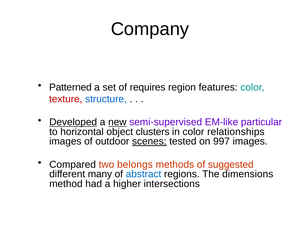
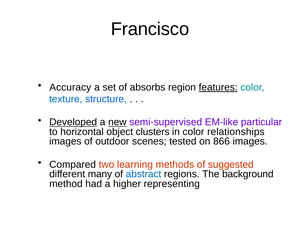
Company: Company -> Francisco
Patterned: Patterned -> Accuracy
requires: requires -> absorbs
features underline: none -> present
texture colour: red -> blue
scenes underline: present -> none
997: 997 -> 866
belongs: belongs -> learning
dimensions: dimensions -> background
intersections: intersections -> representing
